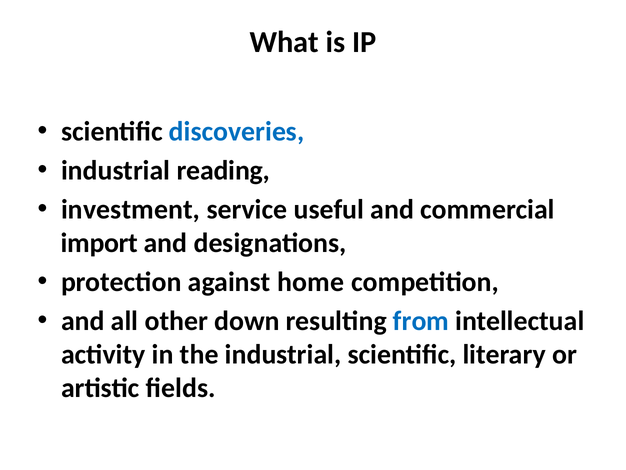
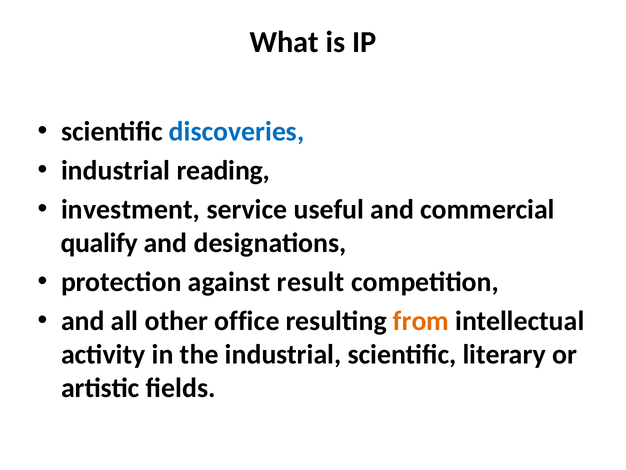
import: import -> qualify
home: home -> result
down: down -> office
from colour: blue -> orange
